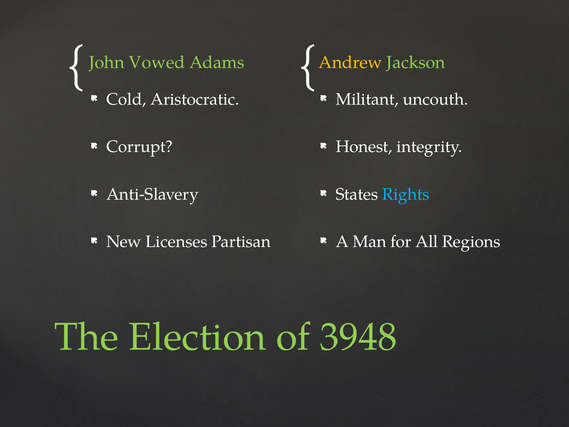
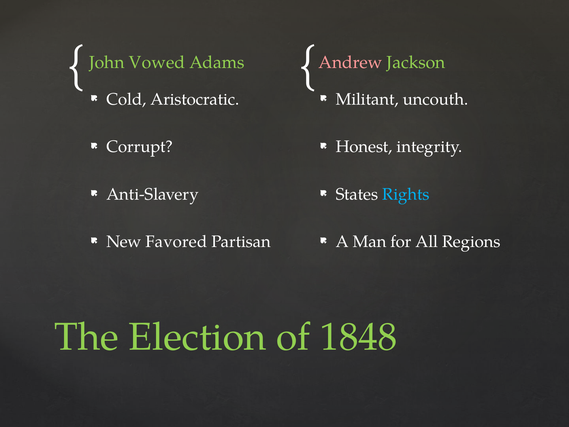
Andrew colour: yellow -> pink
Licenses: Licenses -> Favored
3948: 3948 -> 1848
